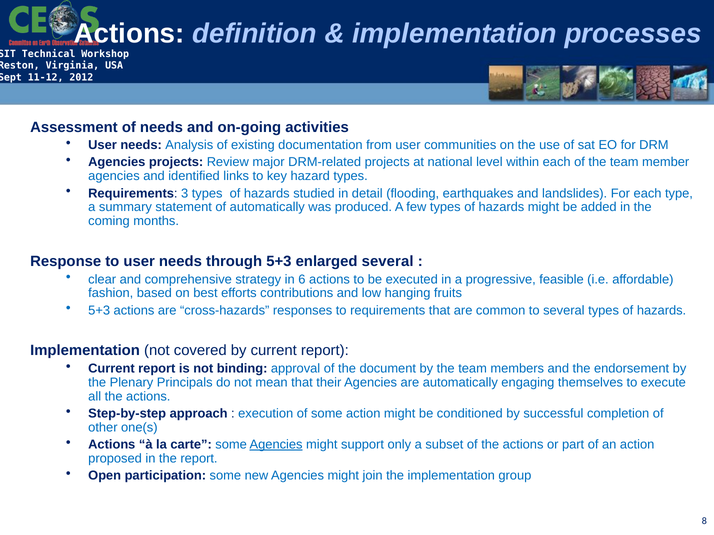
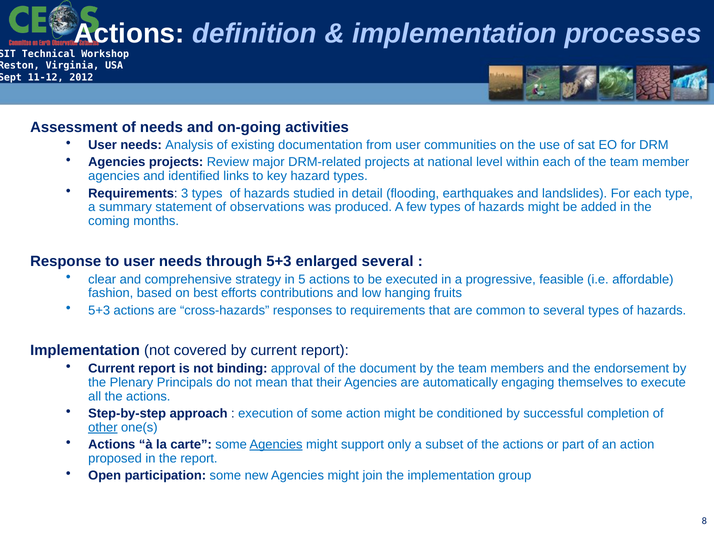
of automatically: automatically -> observations
6: 6 -> 5
other underline: none -> present
